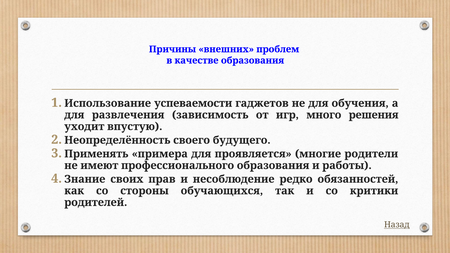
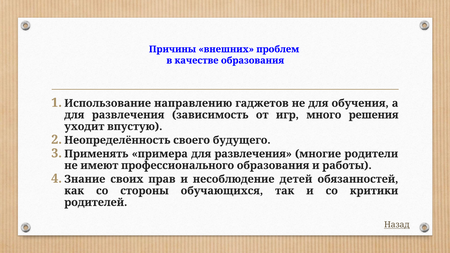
успеваемости: успеваемости -> направлению
примера для проявляется: проявляется -> развлечения
редко: редко -> детей
